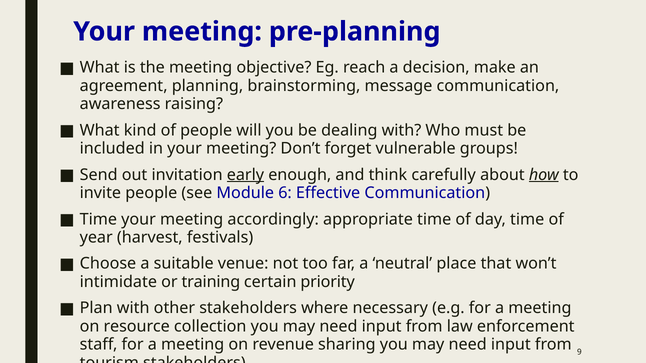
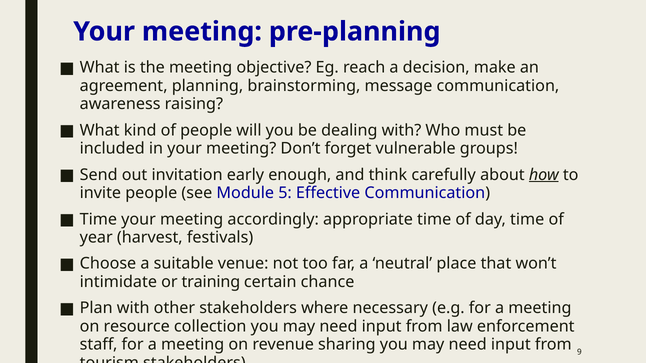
early underline: present -> none
6: 6 -> 5
priority: priority -> chance
